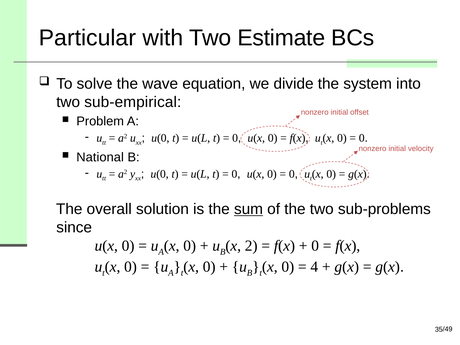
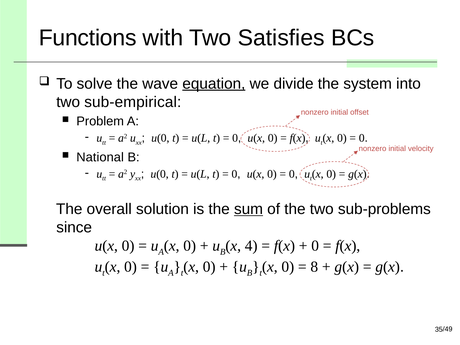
Particular: Particular -> Functions
Estimate: Estimate -> Satisfies
equation underline: none -> present
2: 2 -> 4
4: 4 -> 8
